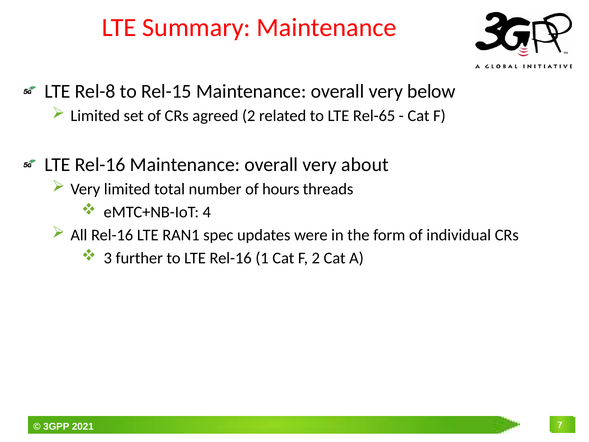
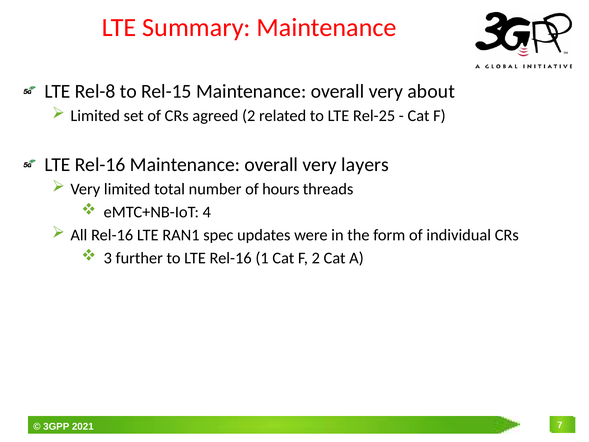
below: below -> about
Rel-65: Rel-65 -> Rel-25
about: about -> layers
